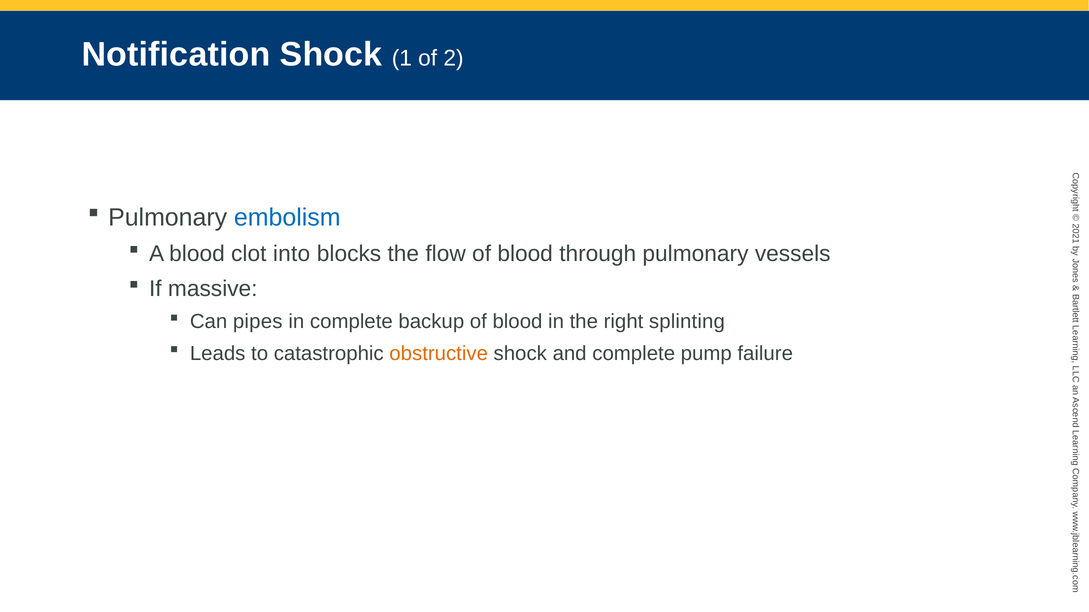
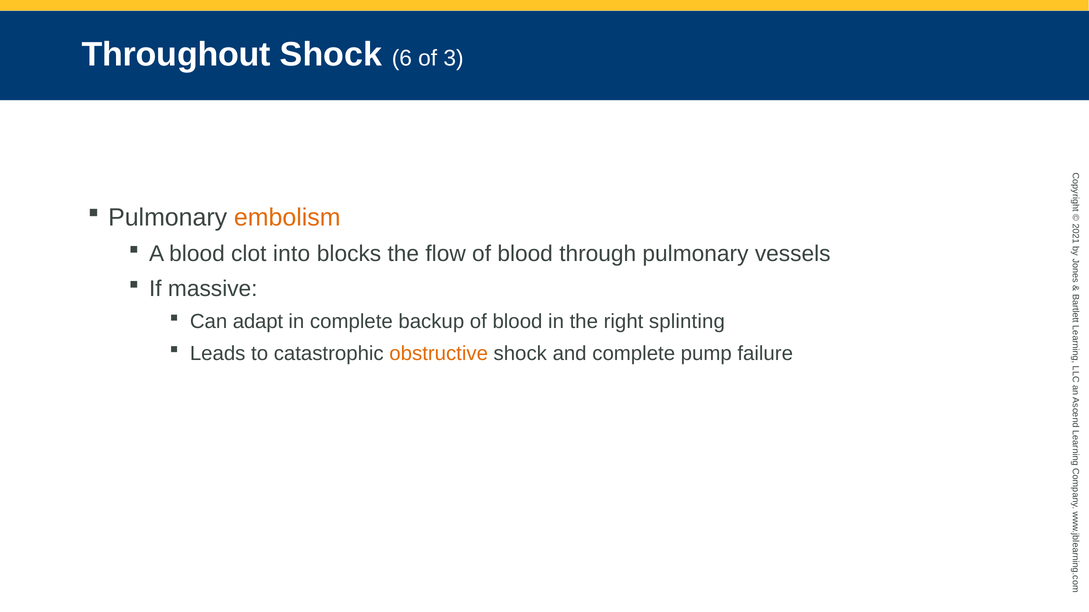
Notification: Notification -> Throughout
Shock 1: 1 -> 6
of 2: 2 -> 3
embolism colour: blue -> orange
pipes: pipes -> adapt
